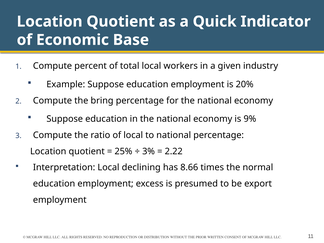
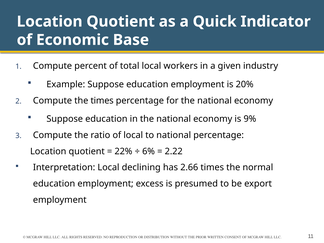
the bring: bring -> times
25%: 25% -> 22%
3%: 3% -> 6%
8.66: 8.66 -> 2.66
